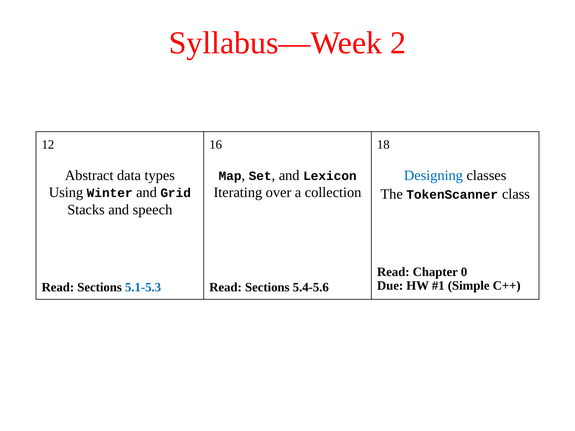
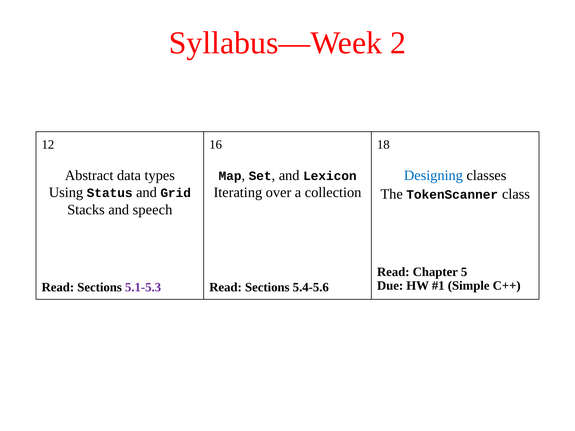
Winter: Winter -> Status
0: 0 -> 5
5.1-5.3 colour: blue -> purple
